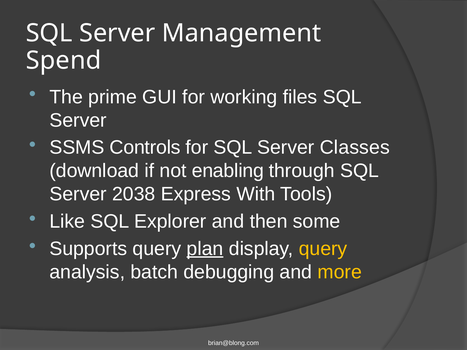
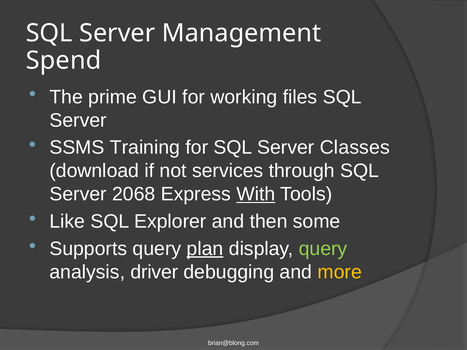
Controls: Controls -> Training
enabling: enabling -> services
2038: 2038 -> 2068
With underline: none -> present
query at (323, 249) colour: yellow -> light green
batch: batch -> driver
